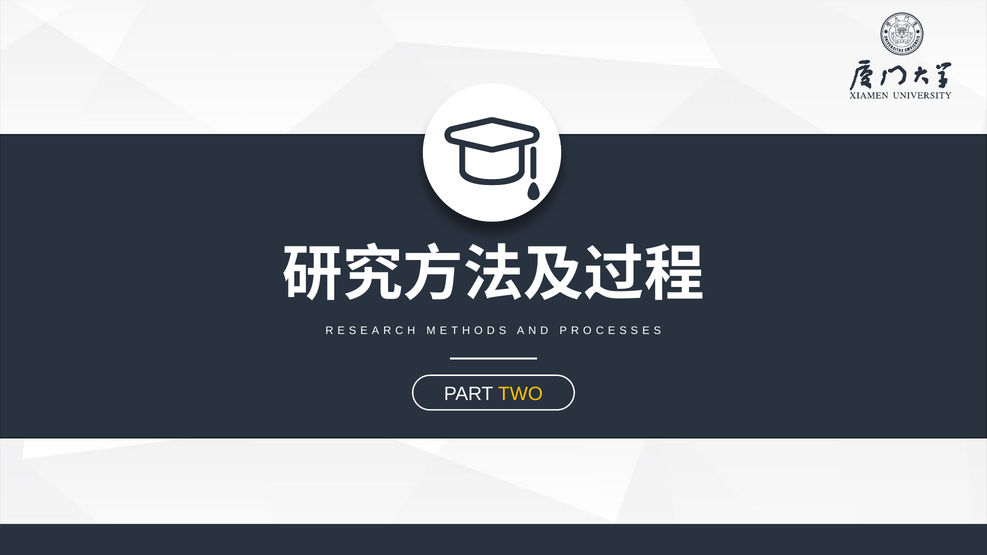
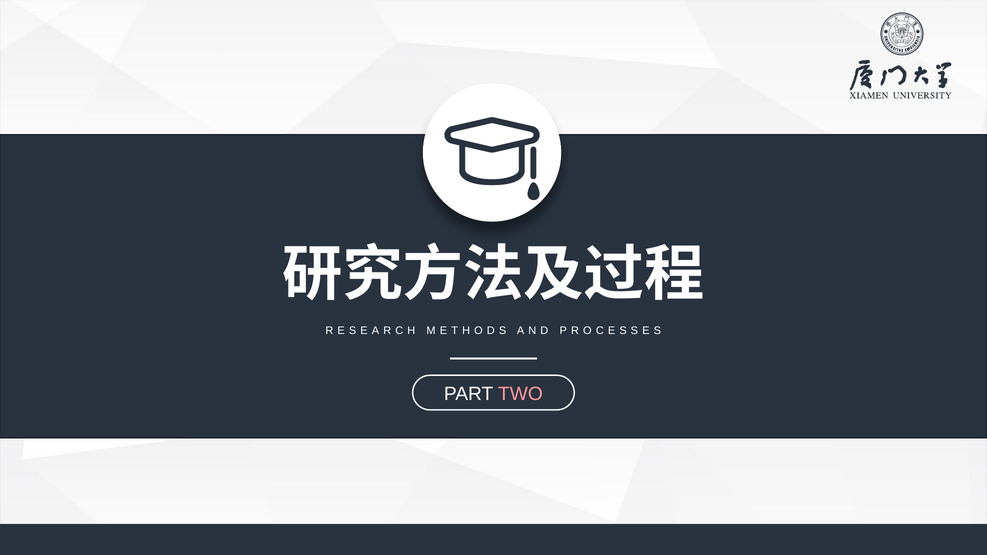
TWO colour: yellow -> pink
